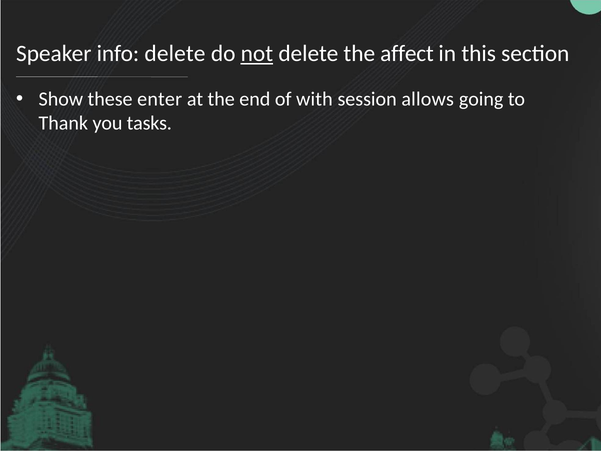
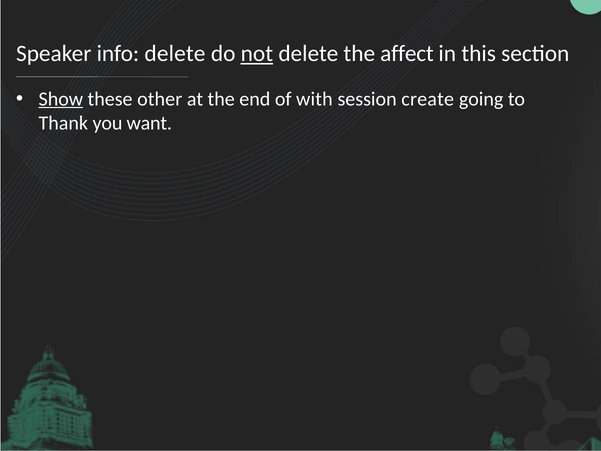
Show underline: none -> present
enter: enter -> other
allows: allows -> create
tasks: tasks -> want
